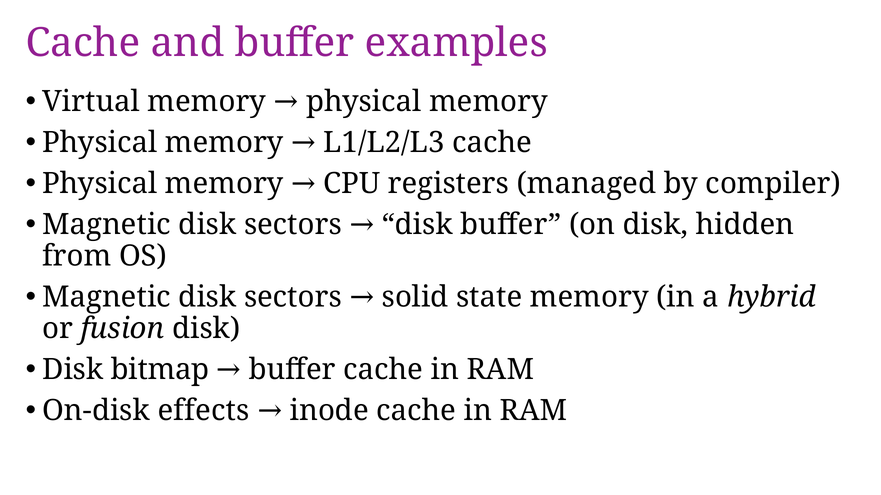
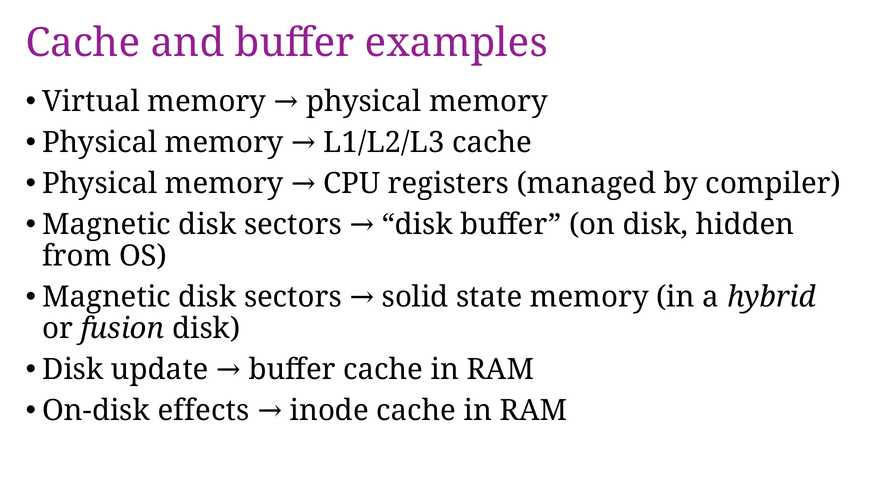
bitmap: bitmap -> update
